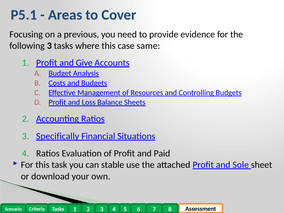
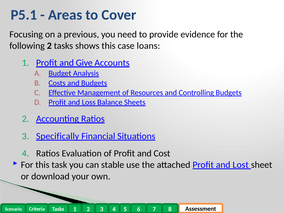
following 3: 3 -> 2
where: where -> shows
same: same -> loans
Paid: Paid -> Cost
Sole: Sole -> Lost
